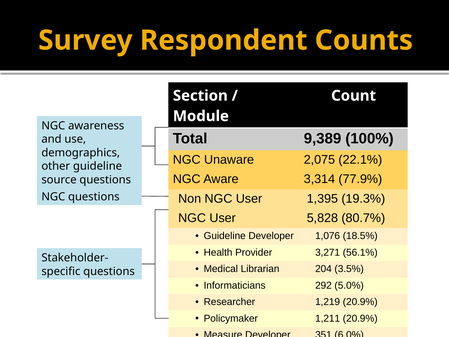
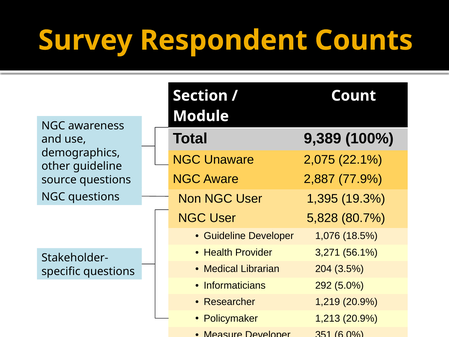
3,314: 3,314 -> 2,887
1,211: 1,211 -> 1,213
